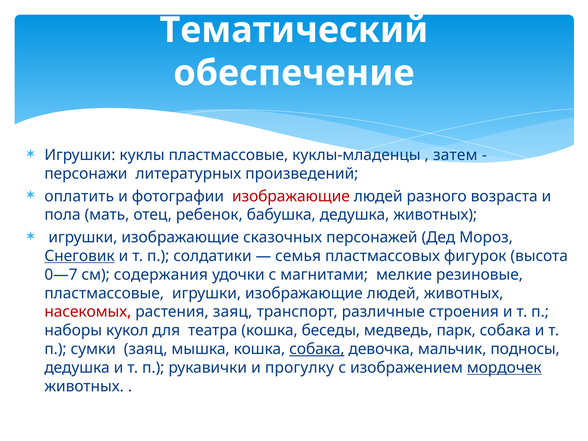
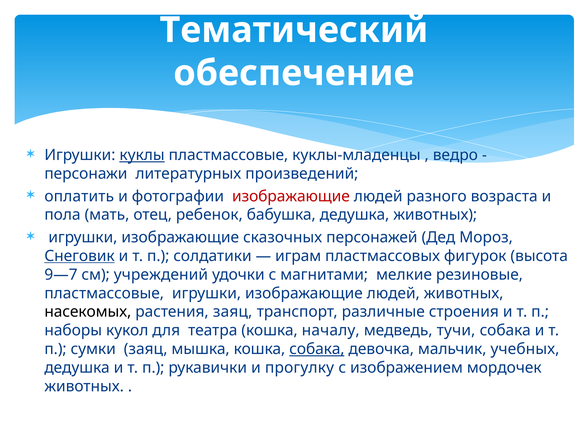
куклы underline: none -> present
затем: затем -> ведро
семья: семья -> играм
0—7: 0—7 -> 9—7
содержания: содержания -> учреждений
насекомых colour: red -> black
беседы: беседы -> началу
парк: парк -> тучи
подносы: подносы -> учебных
мордочек underline: present -> none
